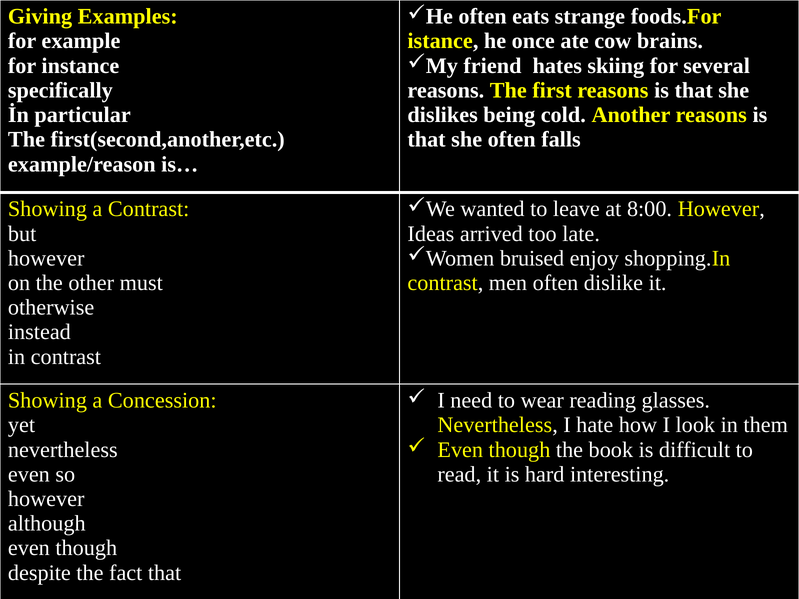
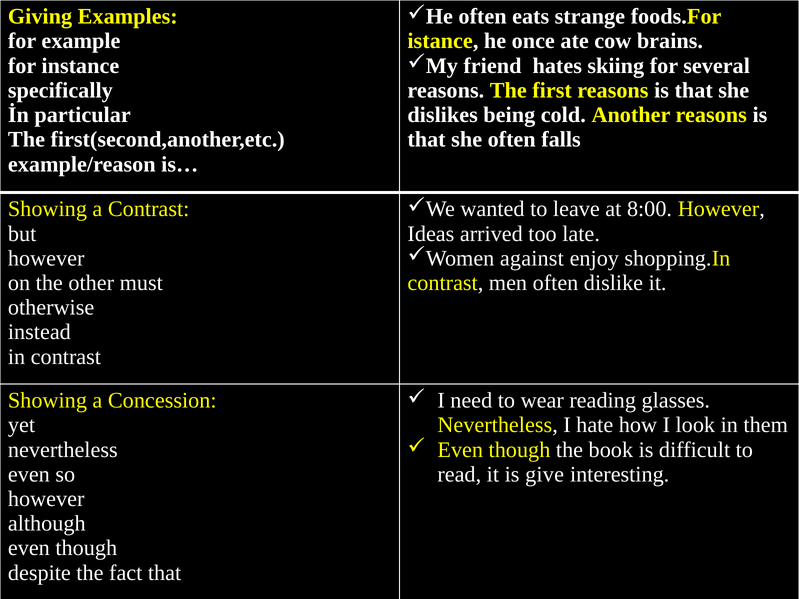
bruised: bruised -> against
hard: hard -> give
